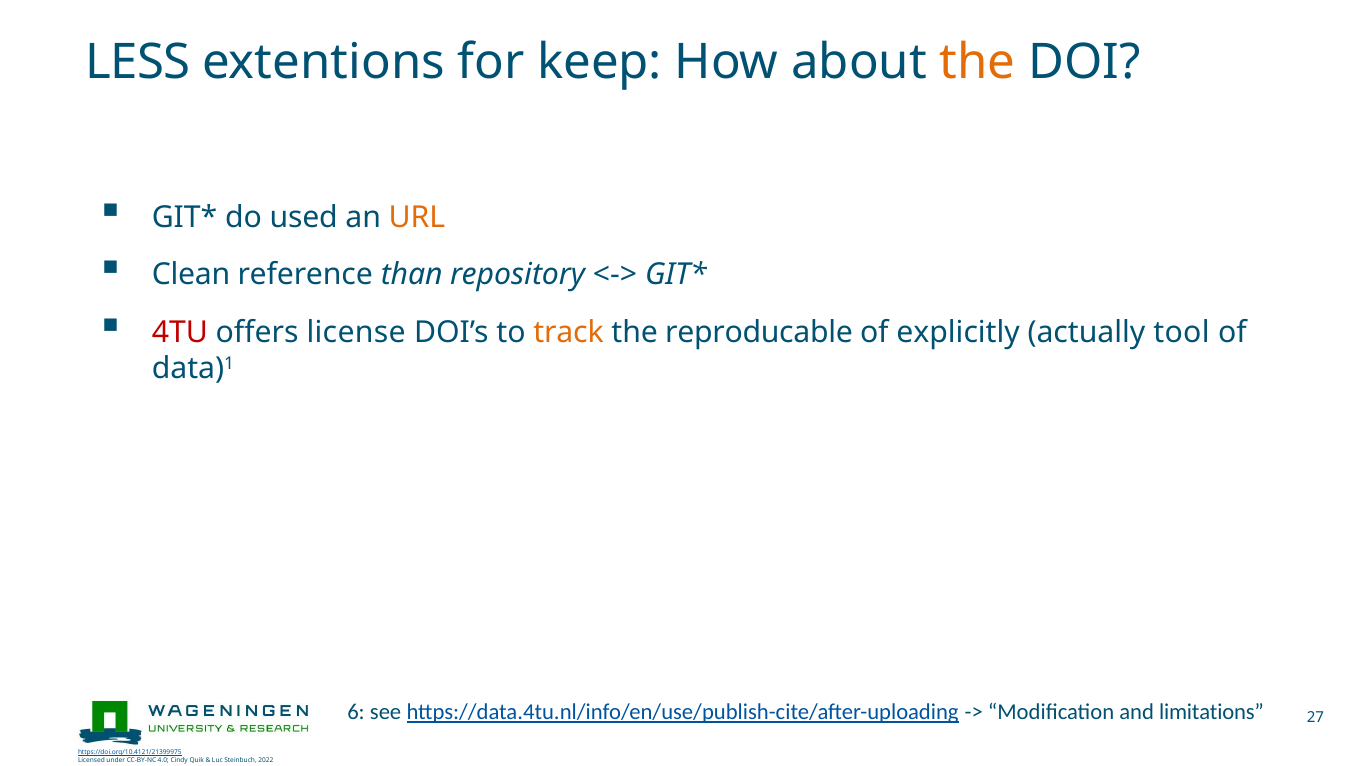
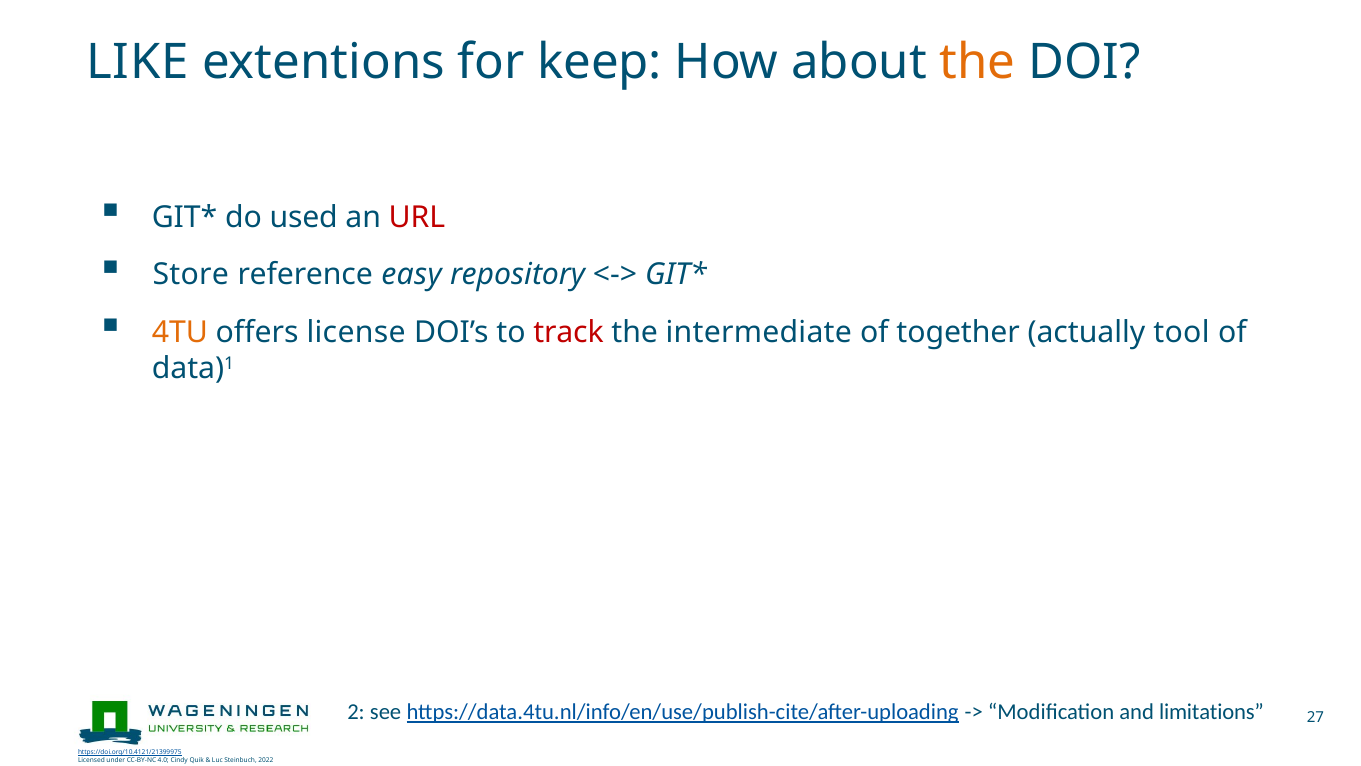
LESS: LESS -> LIKE
URL colour: orange -> red
Clean: Clean -> Store
than: than -> easy
4TU colour: red -> orange
track colour: orange -> red
reproducable: reproducable -> intermediate
explicitly: explicitly -> together
6: 6 -> 2
